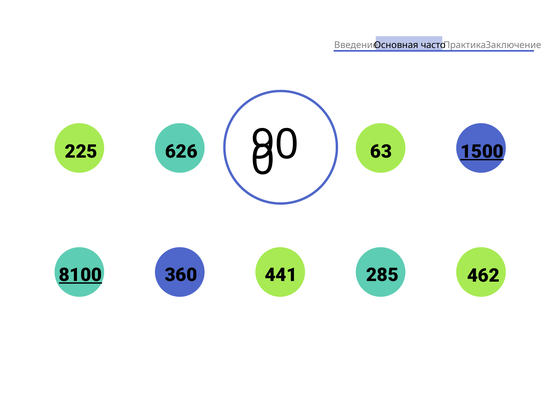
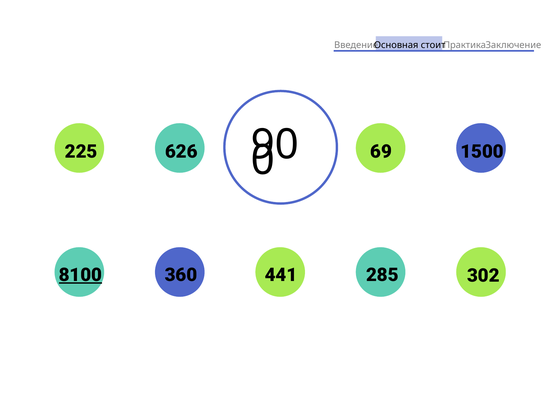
часто: часто -> стоит
63: 63 -> 69
1500 underline: present -> none
462: 462 -> 302
